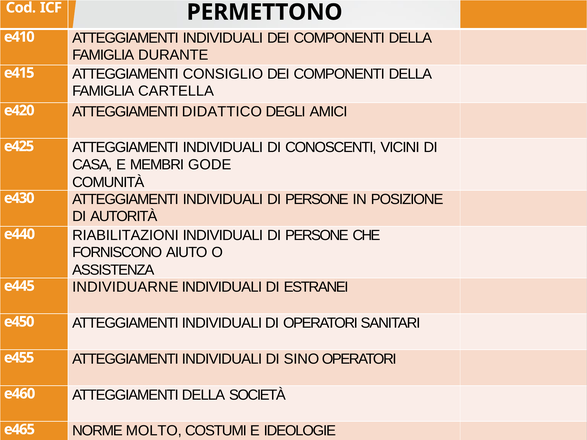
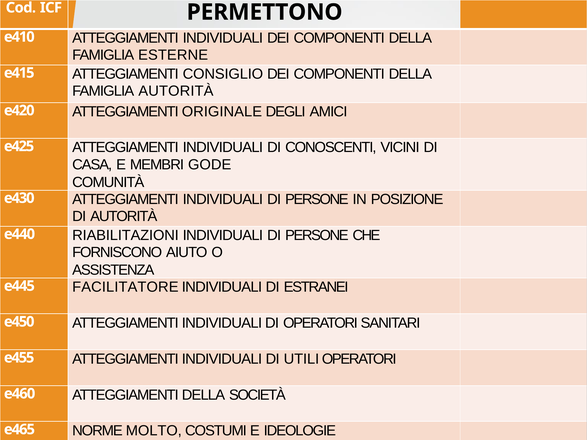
DURANTE: DURANTE -> ESTERNE
FAMIGLIA CARTELLA: CARTELLA -> AUTORITÀ
DIDATTICO: DIDATTICO -> ORIGINALE
INDIVIDUARNE: INDIVIDUARNE -> FACILITATORE
SINO: SINO -> UTILI
